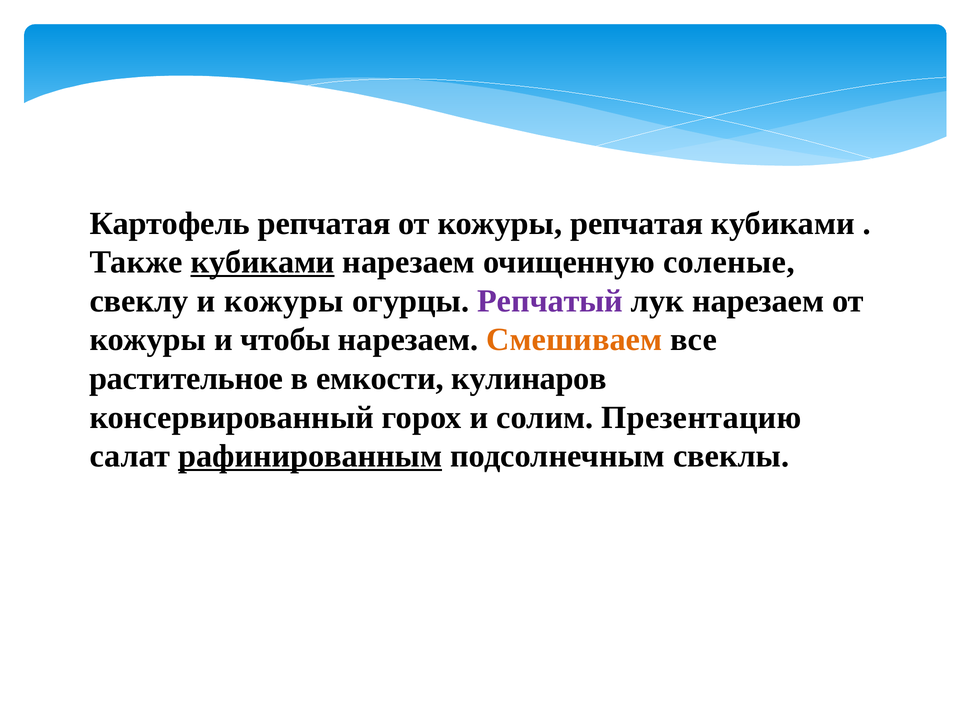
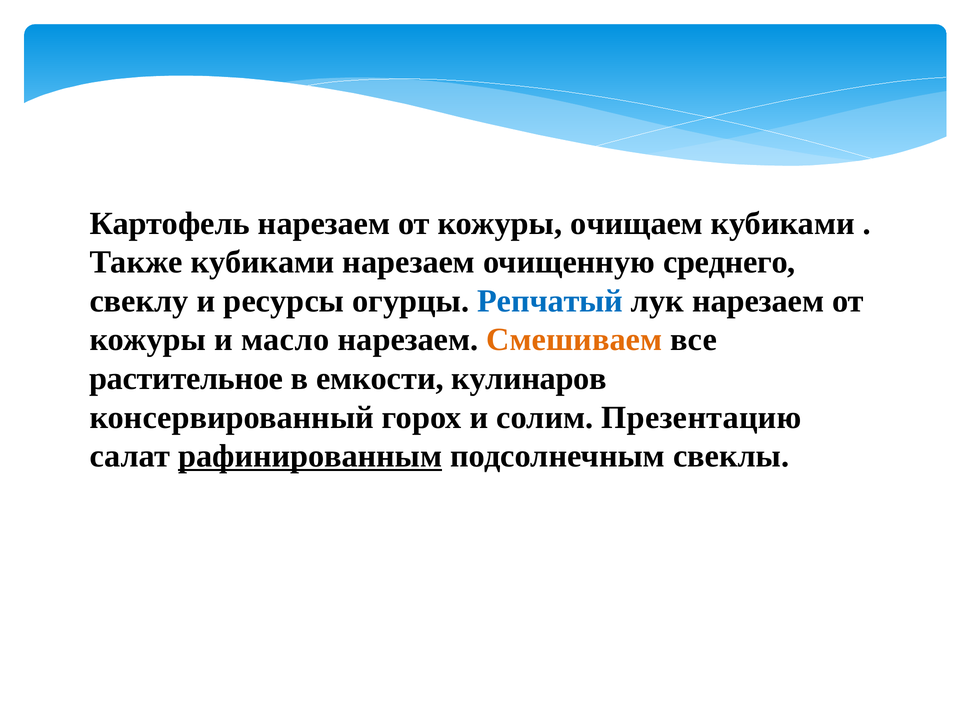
Картофель репчатая: репчатая -> нарезаем
кожуры репчатая: репчатая -> очищаем
кубиками at (263, 262) underline: present -> none
соленые: соленые -> среднего
и кожуры: кожуры -> ресурсы
Репчатый colour: purple -> blue
чтобы: чтобы -> масло
